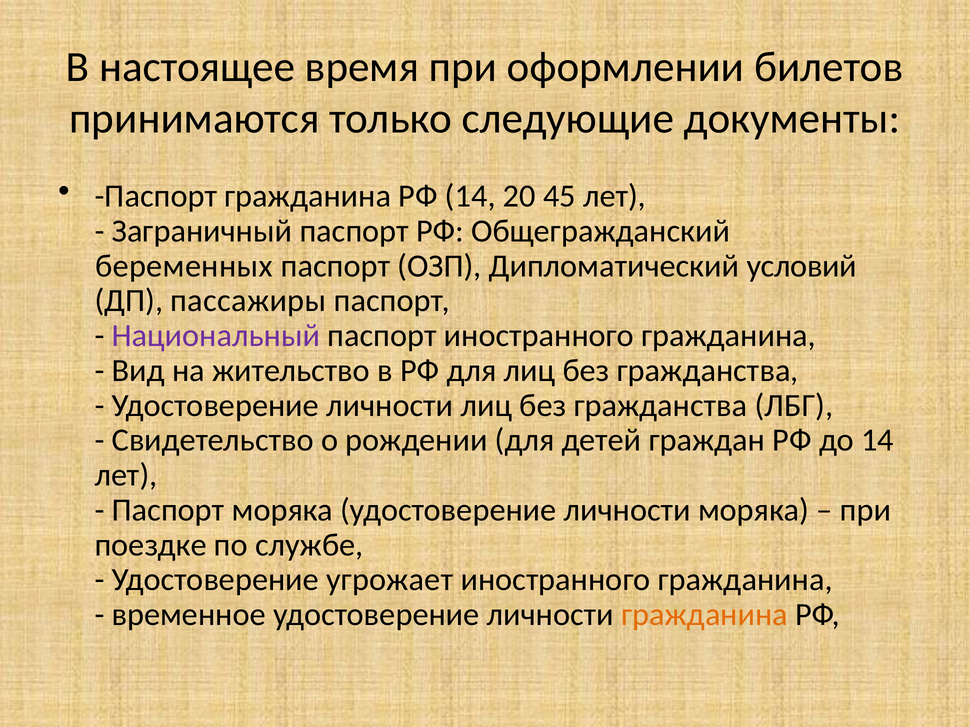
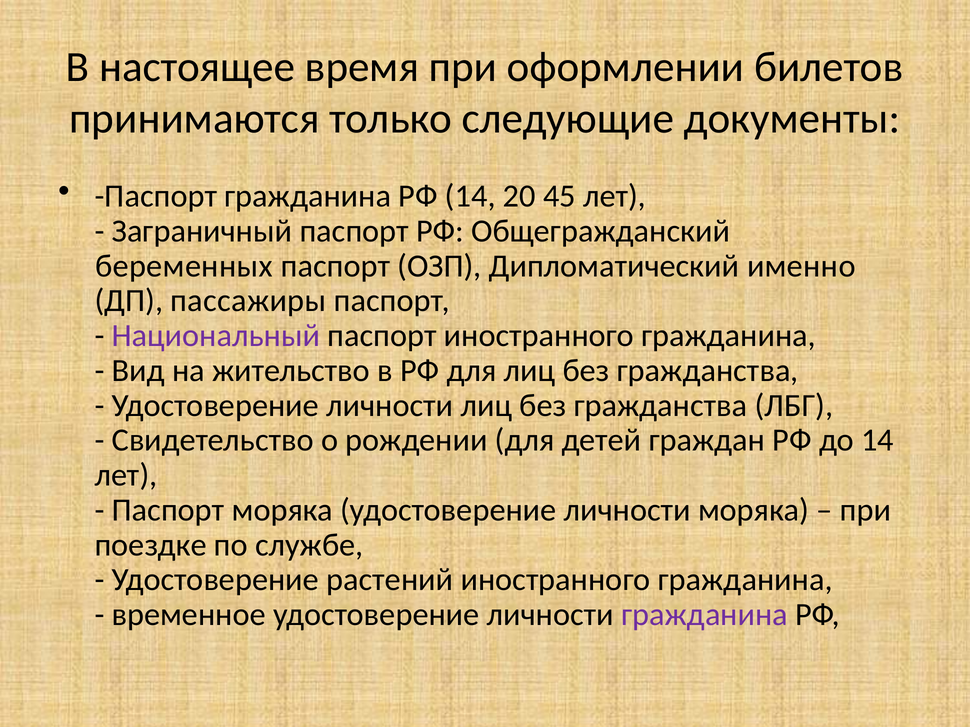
условий: условий -> именно
угрожает: угрожает -> растений
гражданина at (705, 615) colour: orange -> purple
